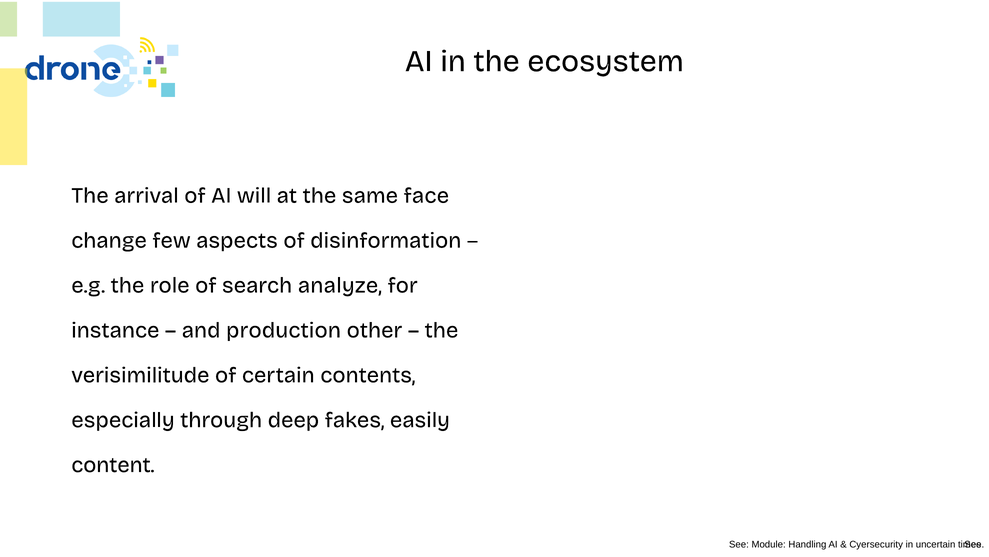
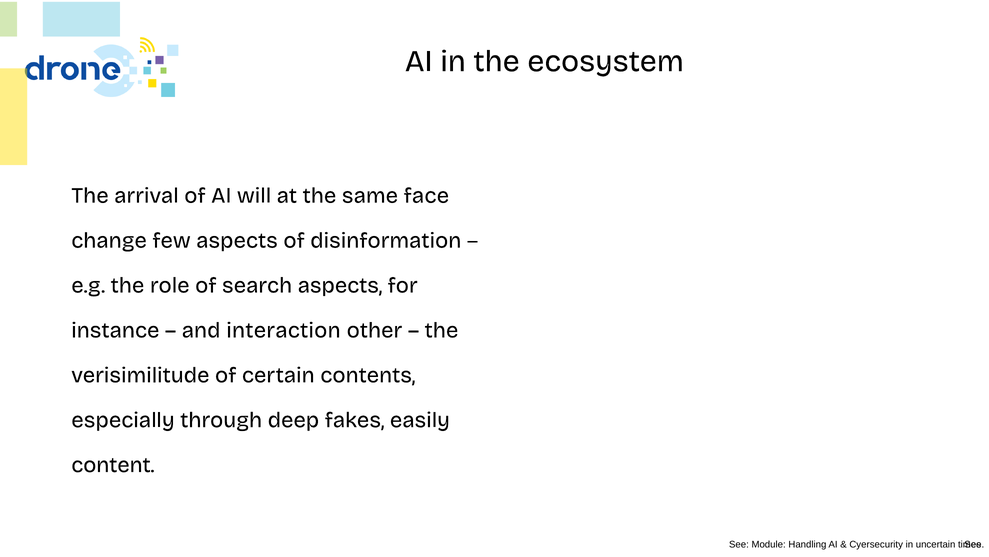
search analyze: analyze -> aspects
production: production -> interaction
